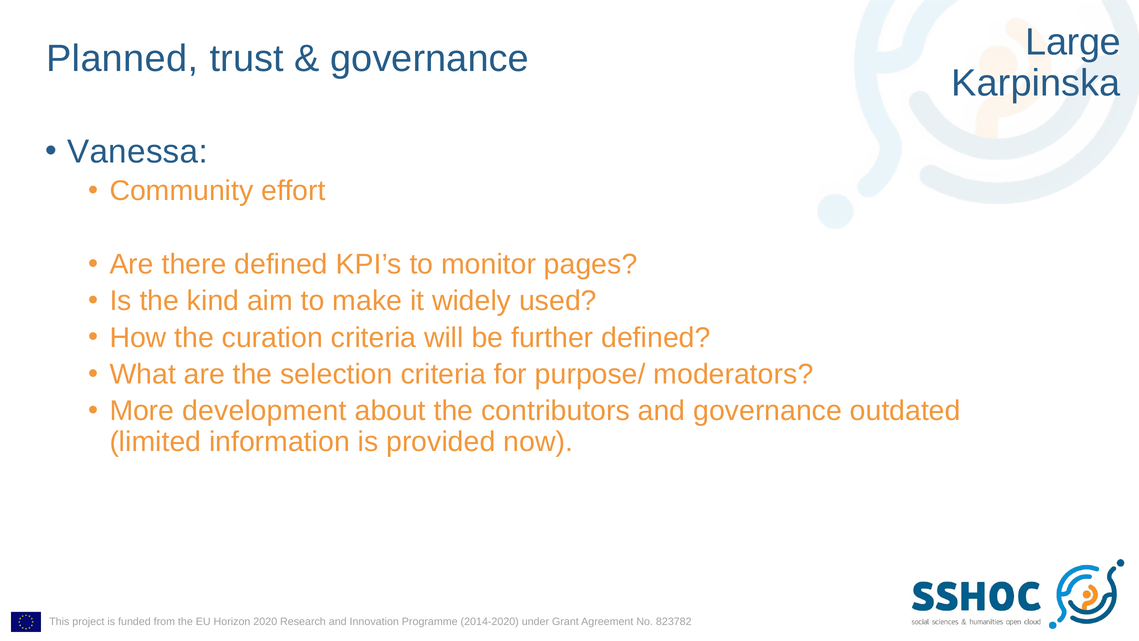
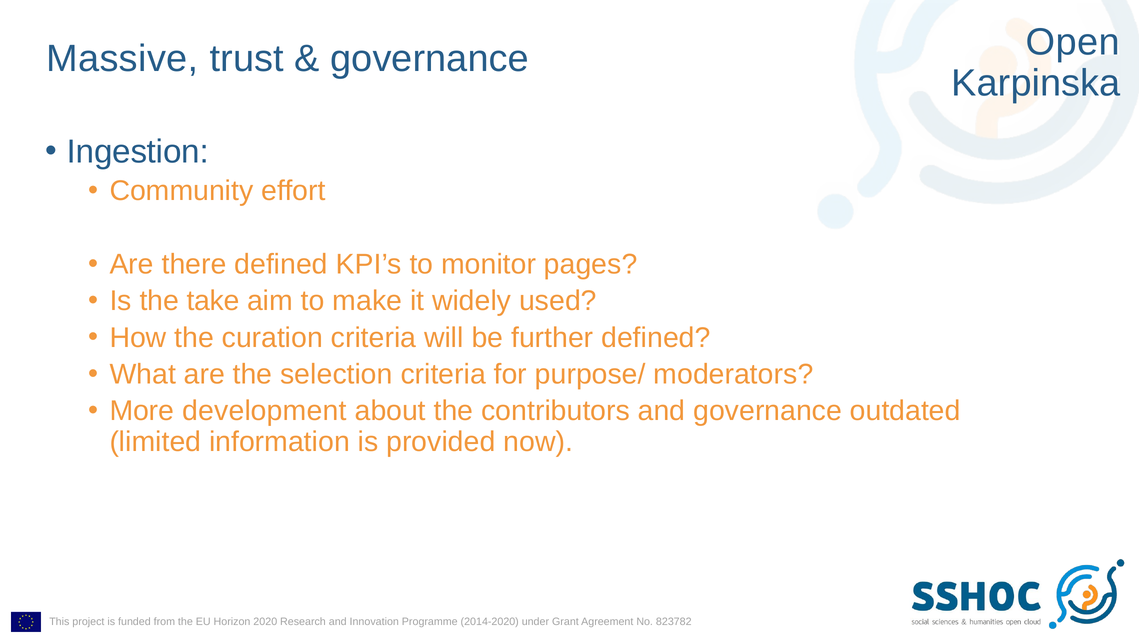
Large: Large -> Open
Planned: Planned -> Massive
Vanessa: Vanessa -> Ingestion
kind: kind -> take
